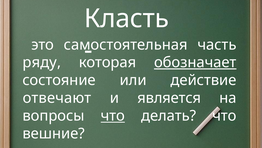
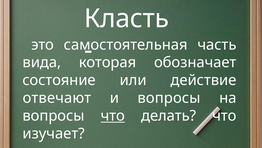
ряду: ряду -> вида
обозначает underline: present -> none
и является: является -> вопросы
вешние: вешние -> изучает
